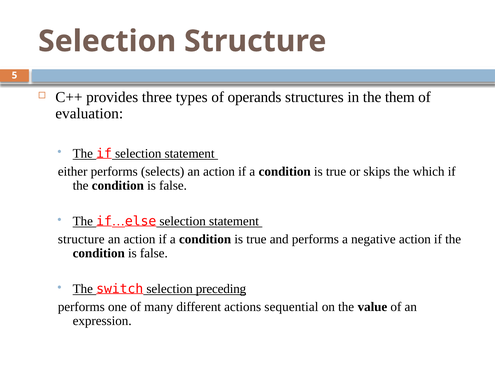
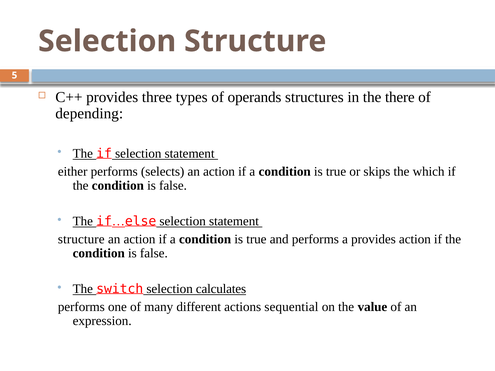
them: them -> there
evaluation: evaluation -> depending
a negative: negative -> provides
preceding: preceding -> calculates
